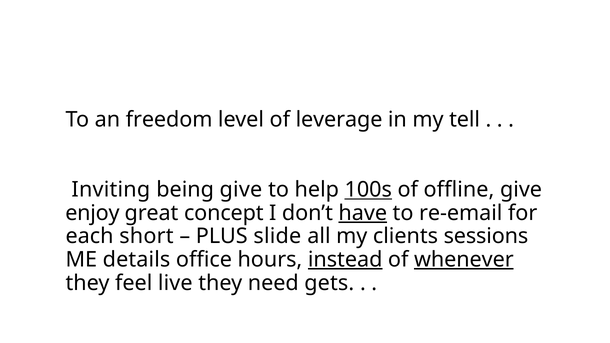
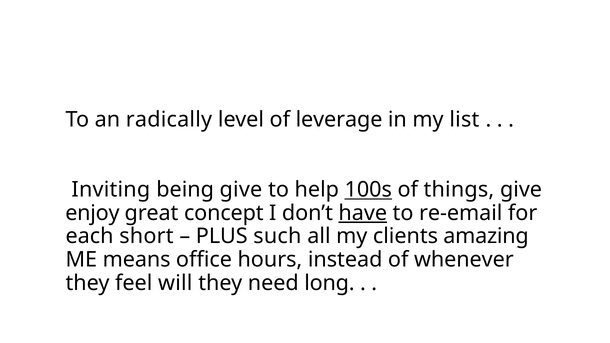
freedom: freedom -> radically
tell: tell -> list
offline: offline -> things
slide: slide -> such
sessions: sessions -> amazing
details: details -> means
instead underline: present -> none
whenever underline: present -> none
live: live -> will
gets: gets -> long
